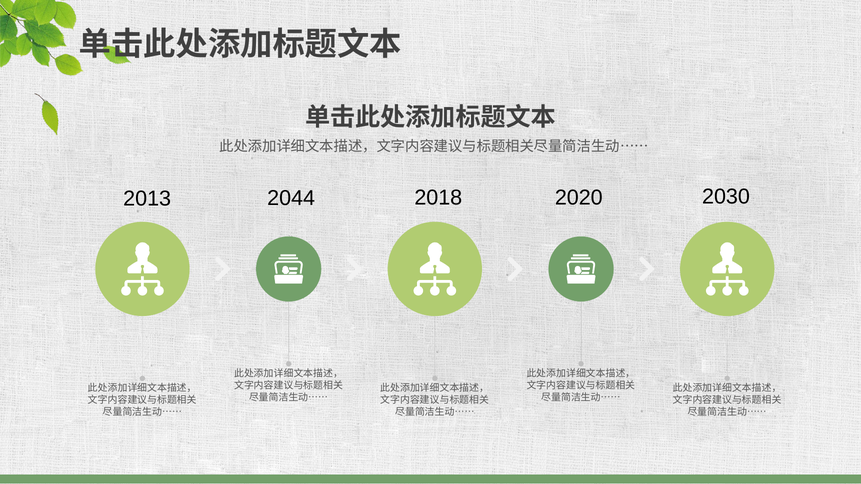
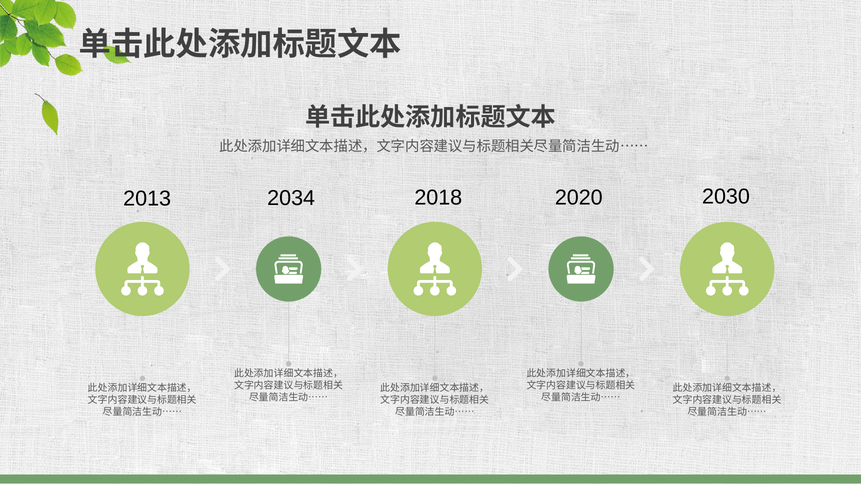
2044: 2044 -> 2034
